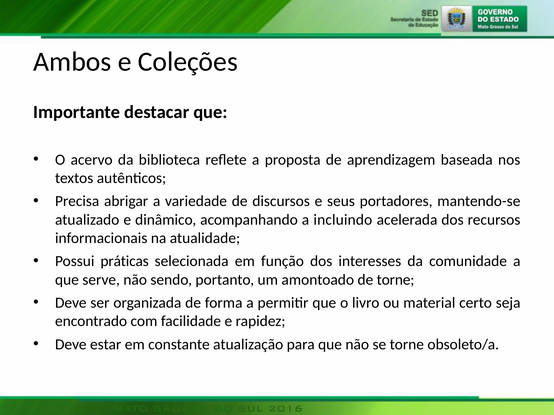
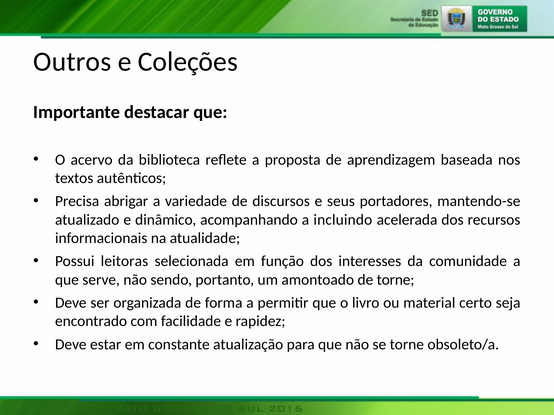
Ambos: Ambos -> Outros
práticas: práticas -> leitoras
